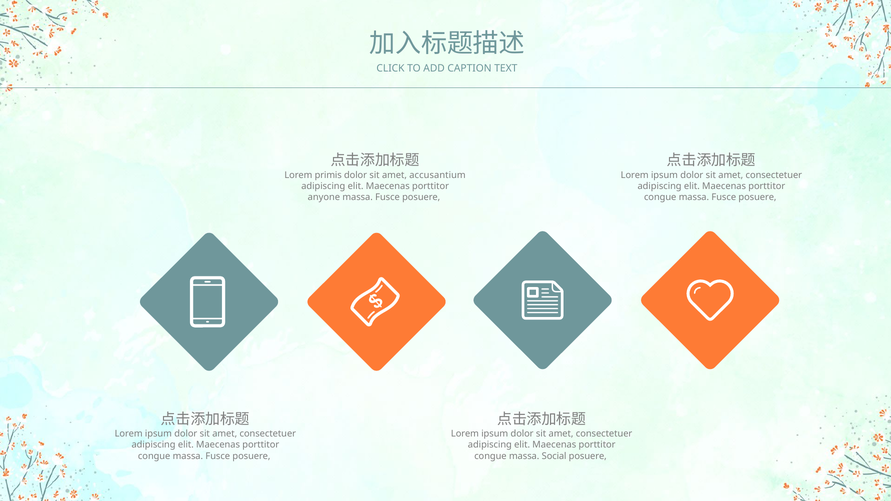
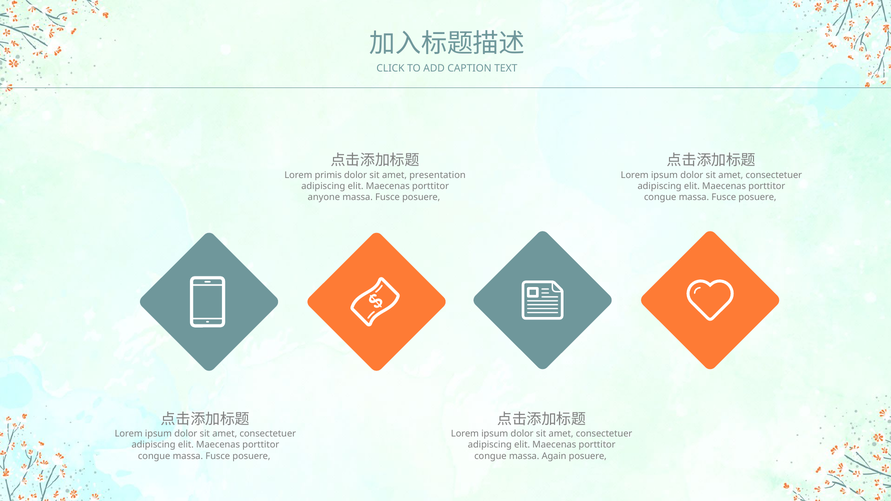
accusantium: accusantium -> presentation
Social: Social -> Again
